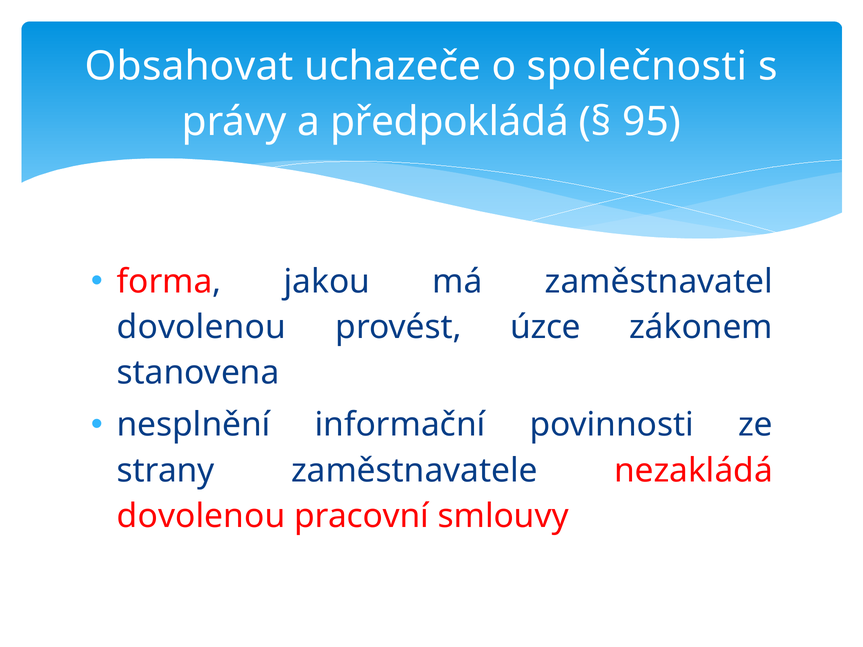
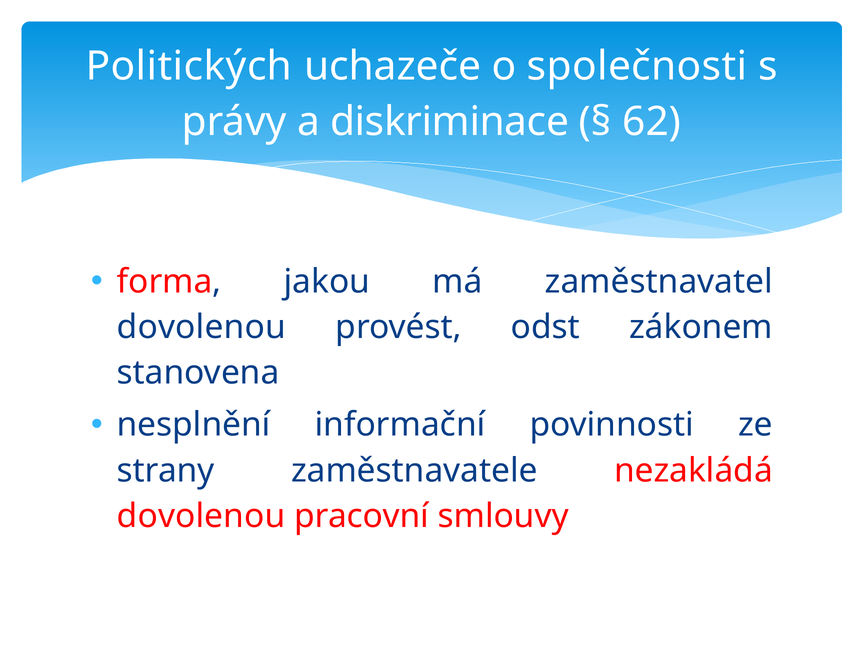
Obsahovat: Obsahovat -> Politických
předpokládá: předpokládá -> diskriminace
95: 95 -> 62
úzce: úzce -> odst
